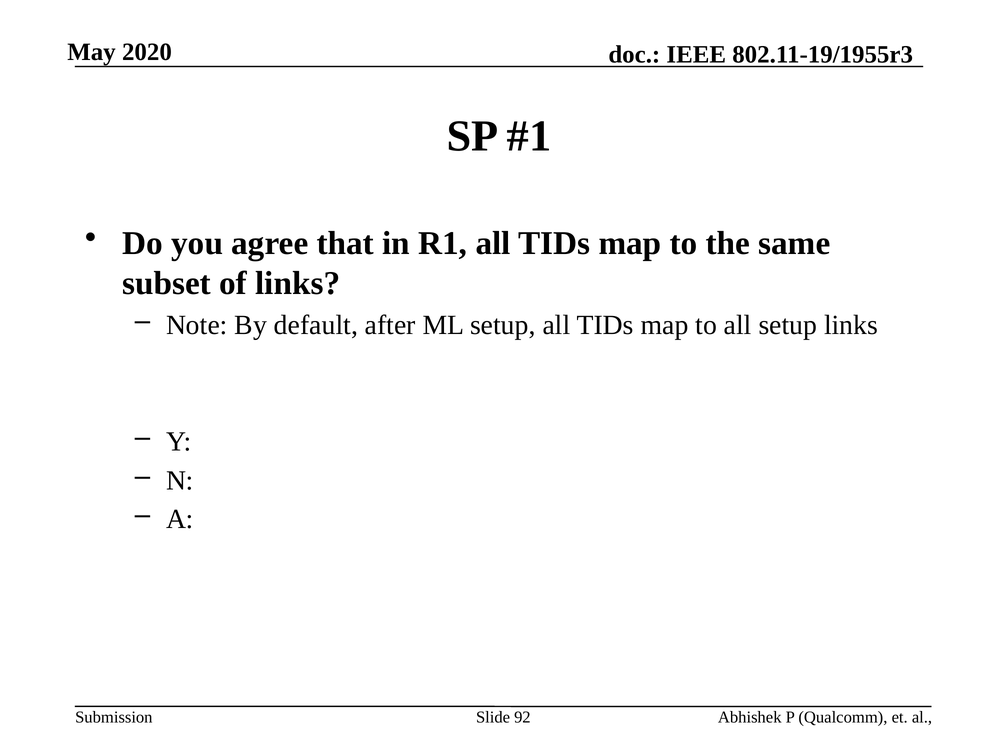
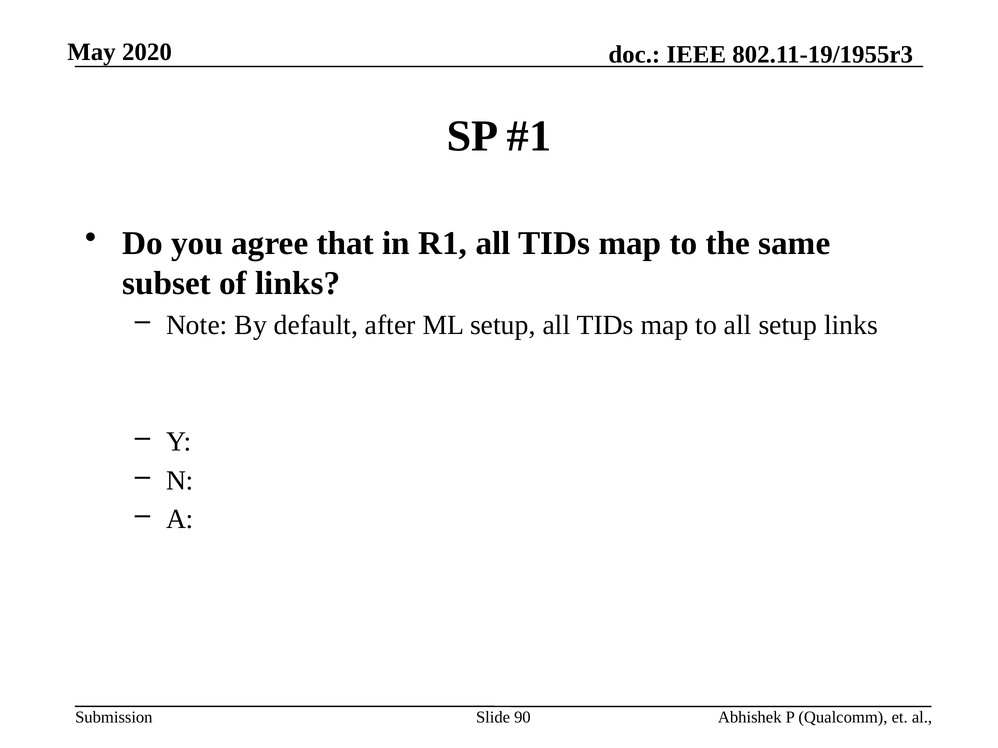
92: 92 -> 90
